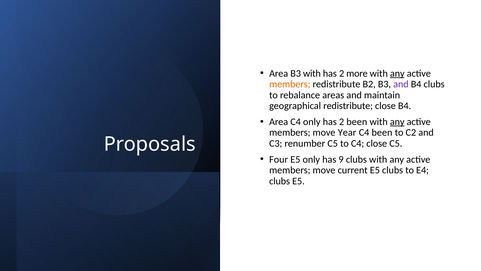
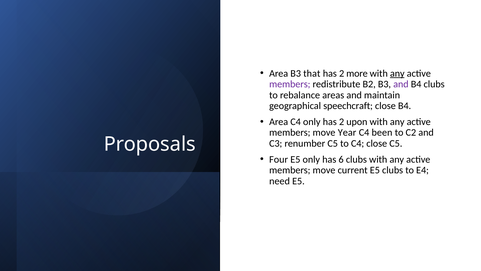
B3 with: with -> that
members at (290, 84) colour: orange -> purple
geographical redistribute: redistribute -> speechcraft
2 been: been -> upon
any at (397, 122) underline: present -> none
9: 9 -> 6
clubs at (280, 181): clubs -> need
